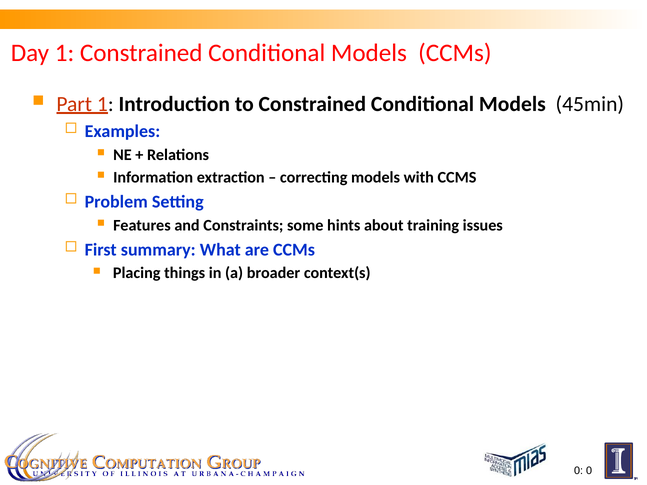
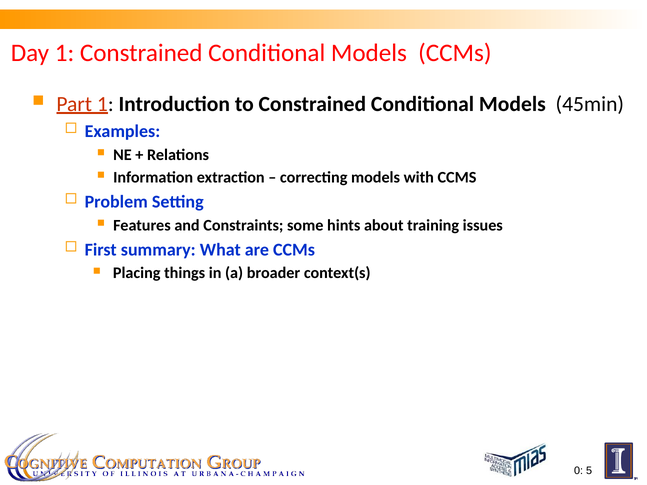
0 0: 0 -> 5
